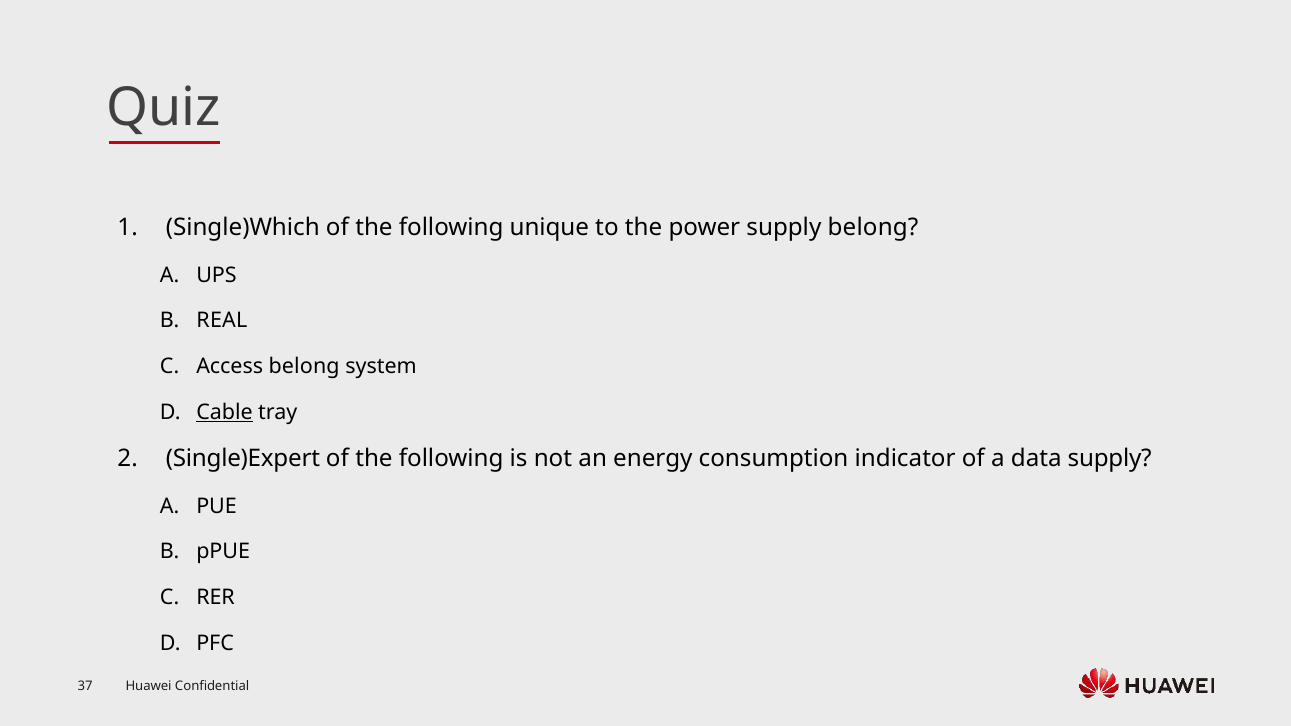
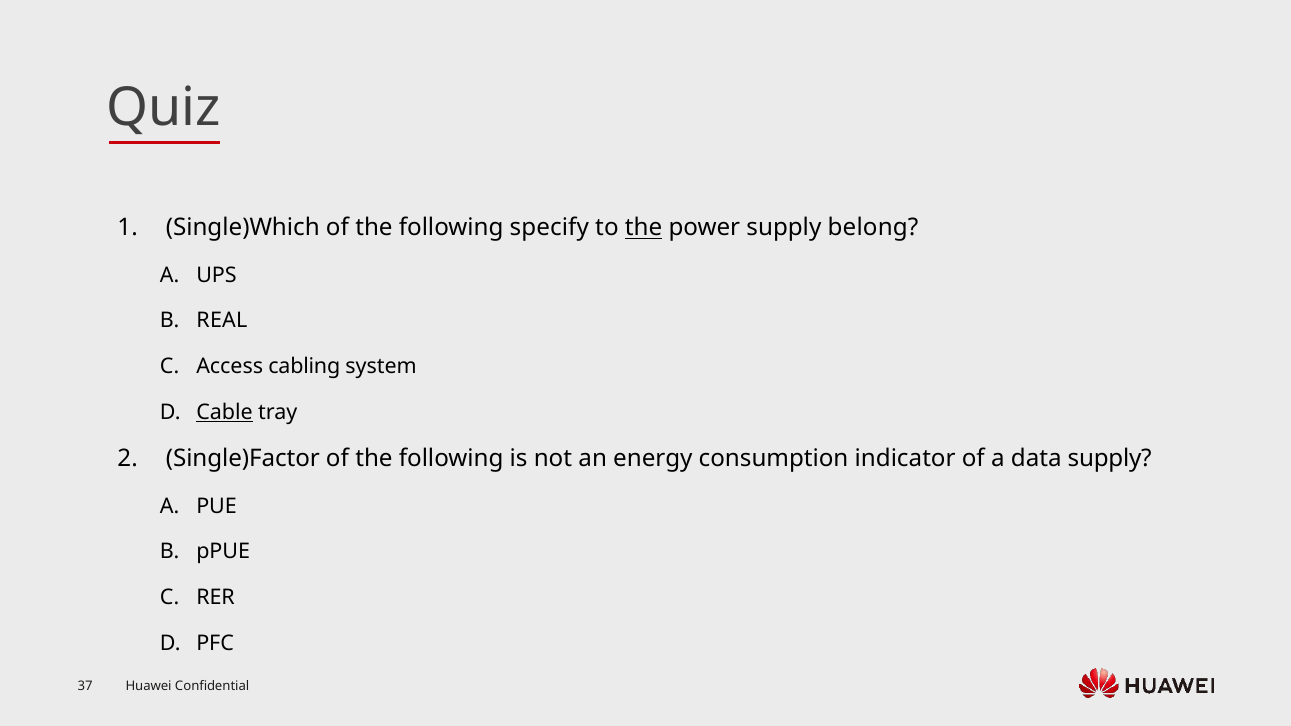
unique: unique -> specify
the at (644, 228) underline: none -> present
Access belong: belong -> cabling
Single)Expert: Single)Expert -> Single)Factor
